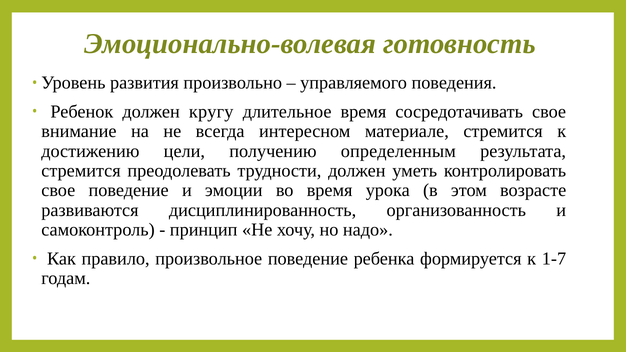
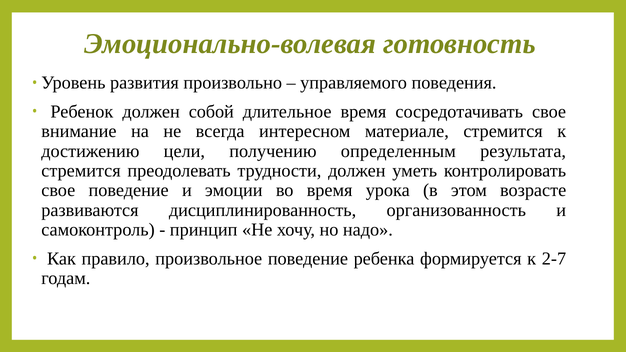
кругу: кругу -> собой
1-7: 1-7 -> 2-7
